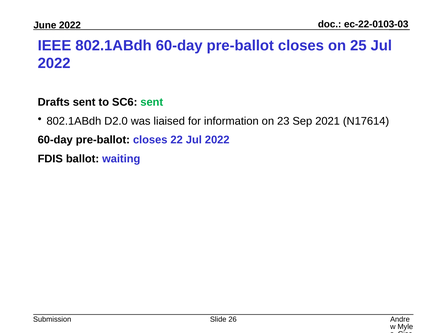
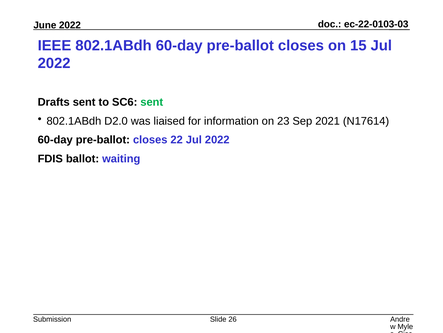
25: 25 -> 15
